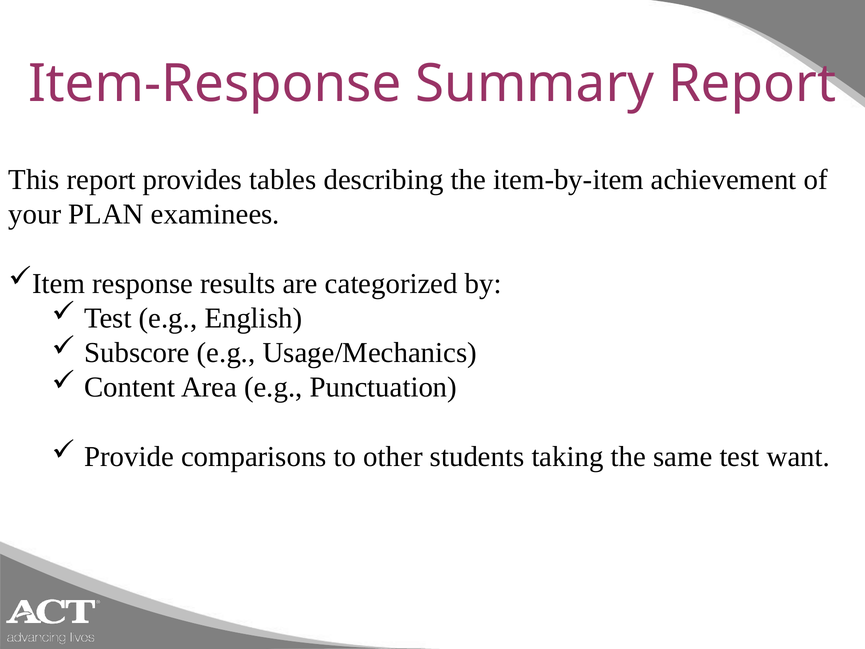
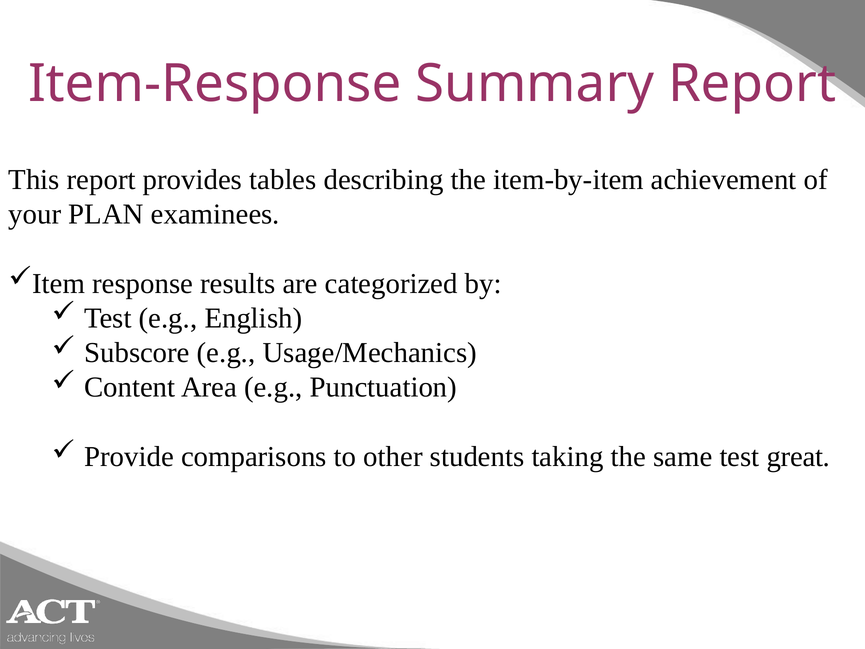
want: want -> great
